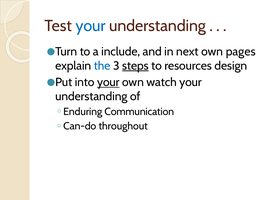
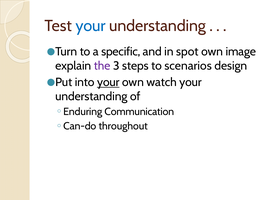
include: include -> specific
next: next -> spot
pages: pages -> image
the colour: blue -> purple
steps underline: present -> none
resources: resources -> scenarios
